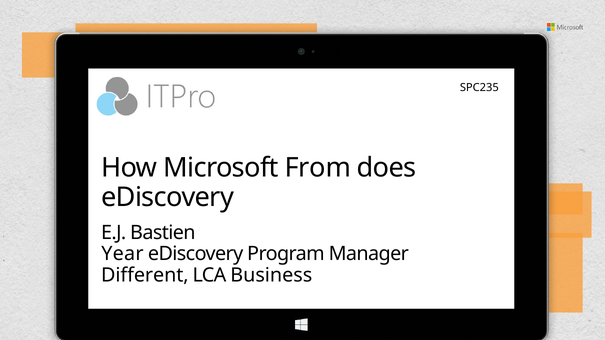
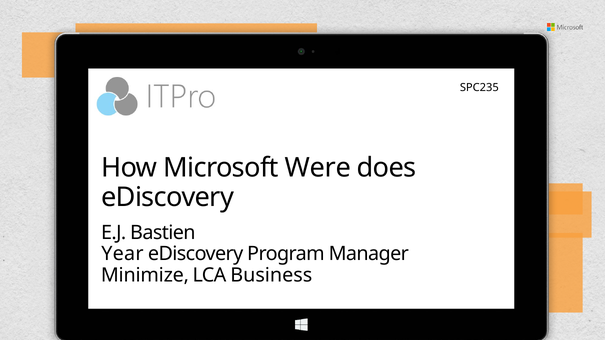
From: From -> Were
Different: Different -> Minimize
